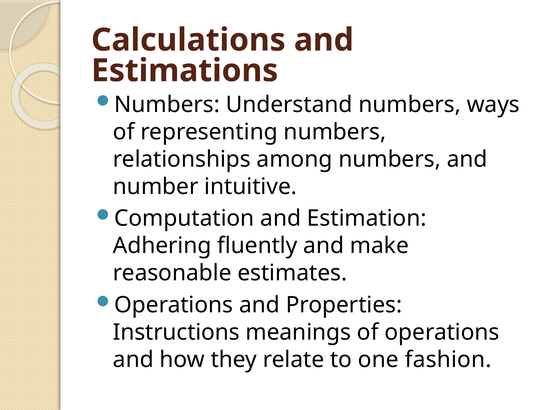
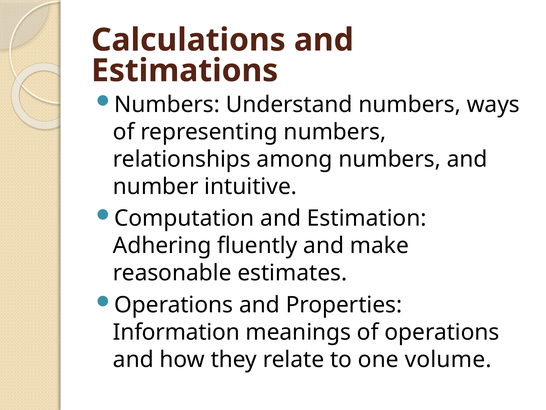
Instructions: Instructions -> Information
fashion: fashion -> volume
